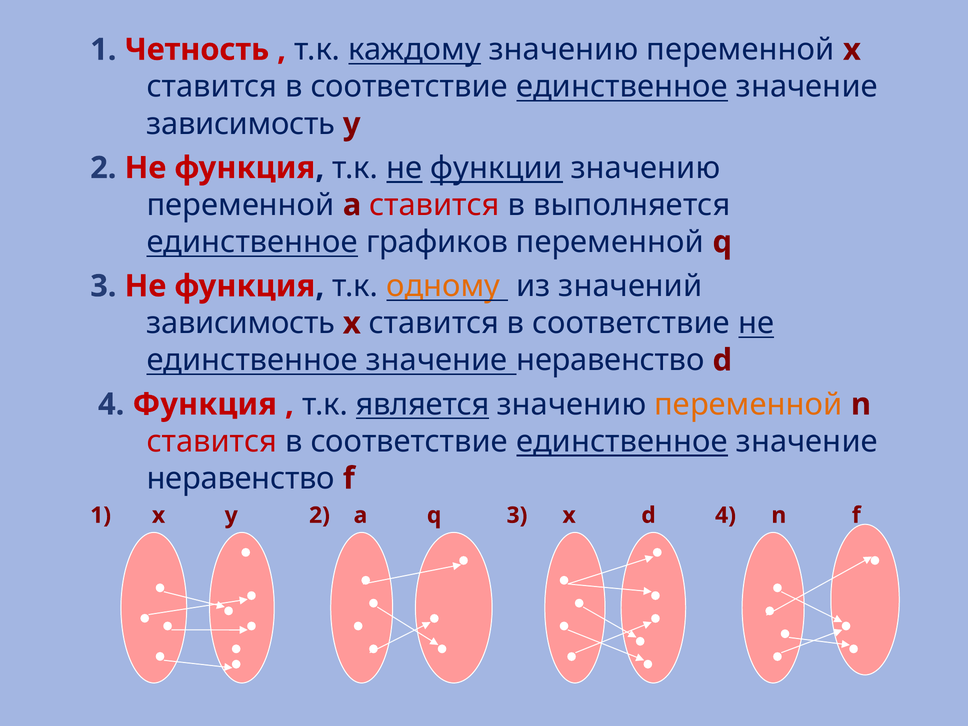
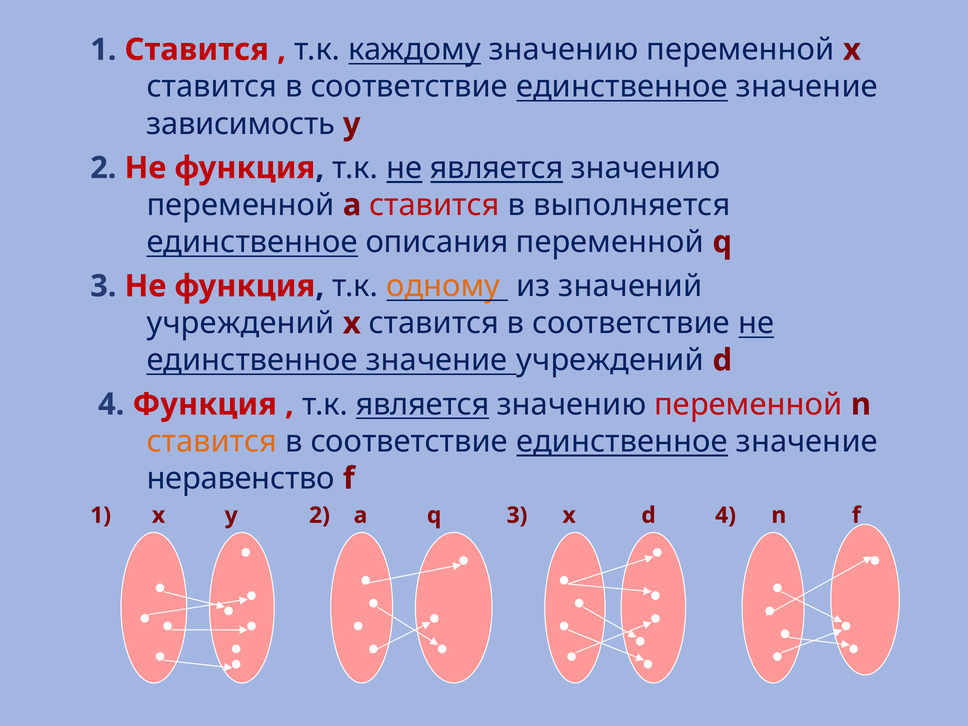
1 Четность: Четность -> Ставится
не функции: функции -> является
графиков: графиков -> описания
зависимость at (241, 323): зависимость -> учреждений
неравенство at (610, 360): неравенство -> учреждений
переменной at (748, 404) colour: orange -> red
ставится at (212, 441) colour: red -> orange
